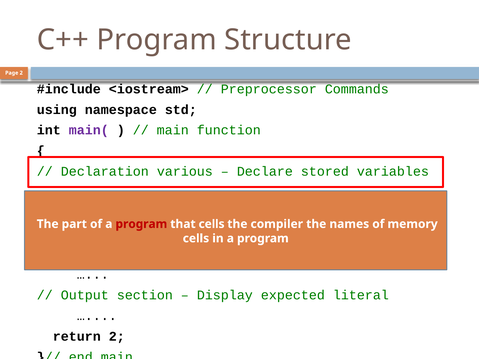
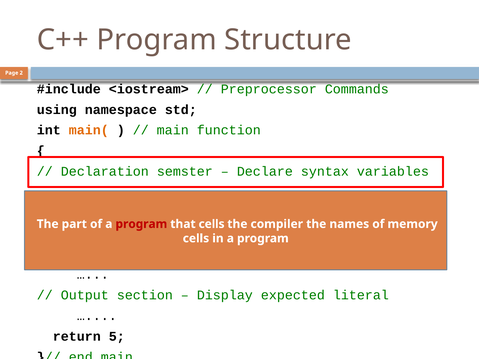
main( colour: purple -> orange
various: various -> semster
stored: stored -> syntax
return 2: 2 -> 5
